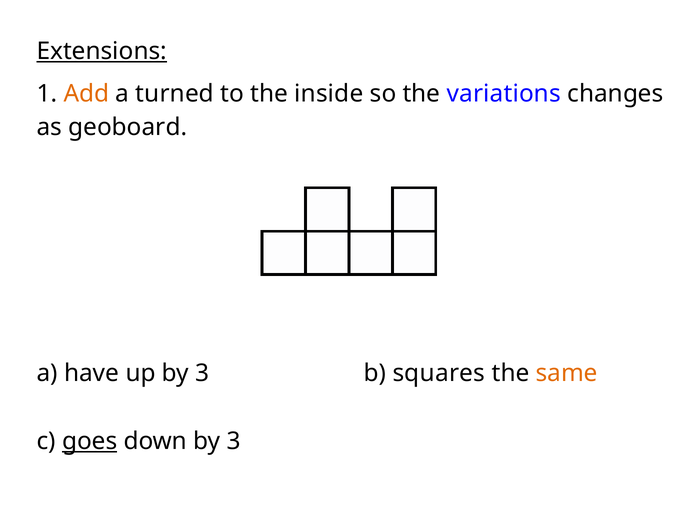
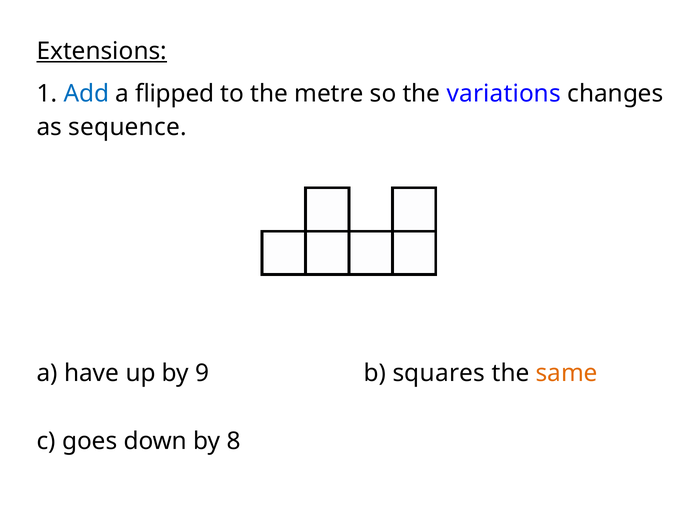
Add colour: orange -> blue
turned: turned -> flipped
inside: inside -> metre
geoboard: geoboard -> sequence
up by 3: 3 -> 9
goes underline: present -> none
down by 3: 3 -> 8
